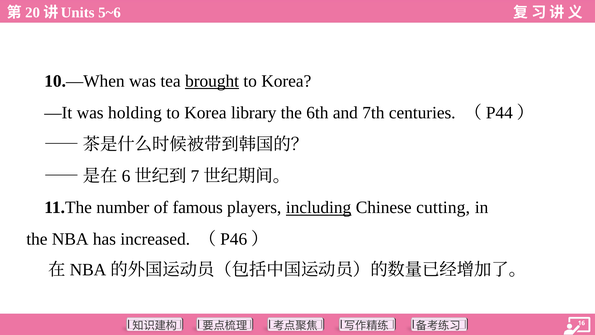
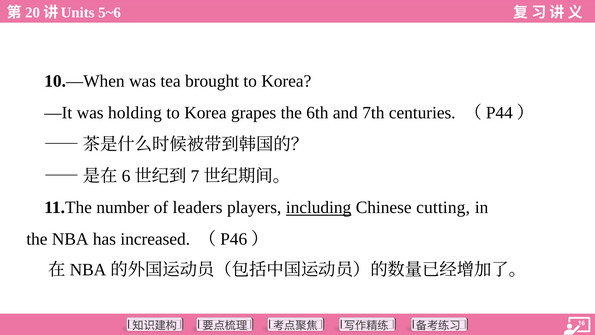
brought underline: present -> none
library: library -> grapes
famous: famous -> leaders
